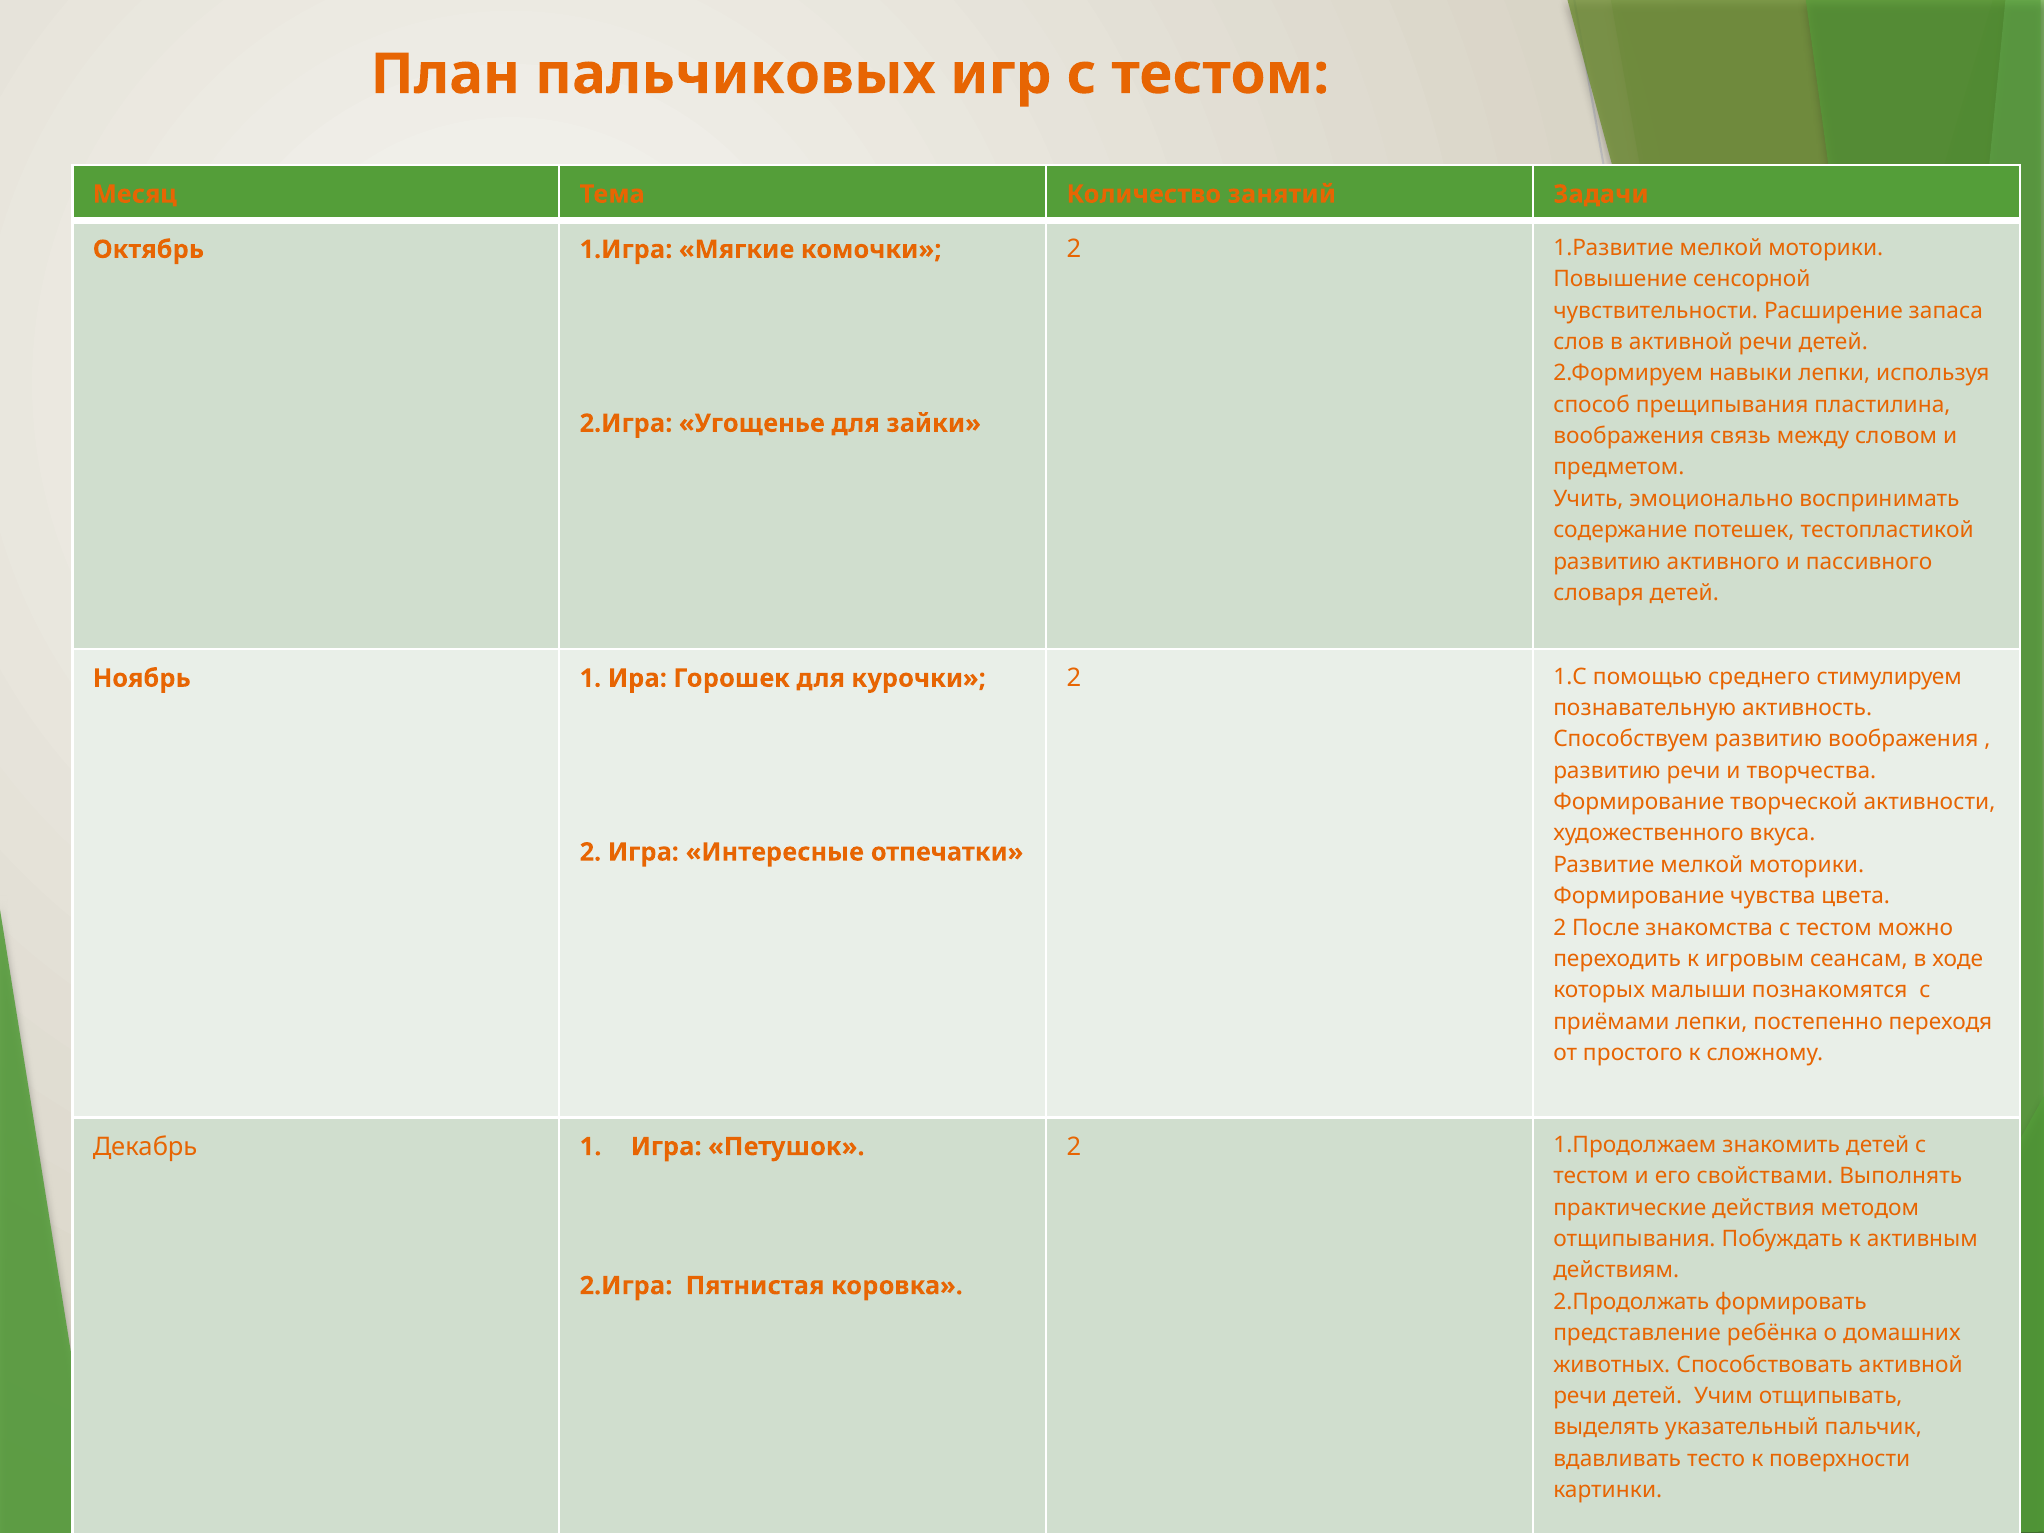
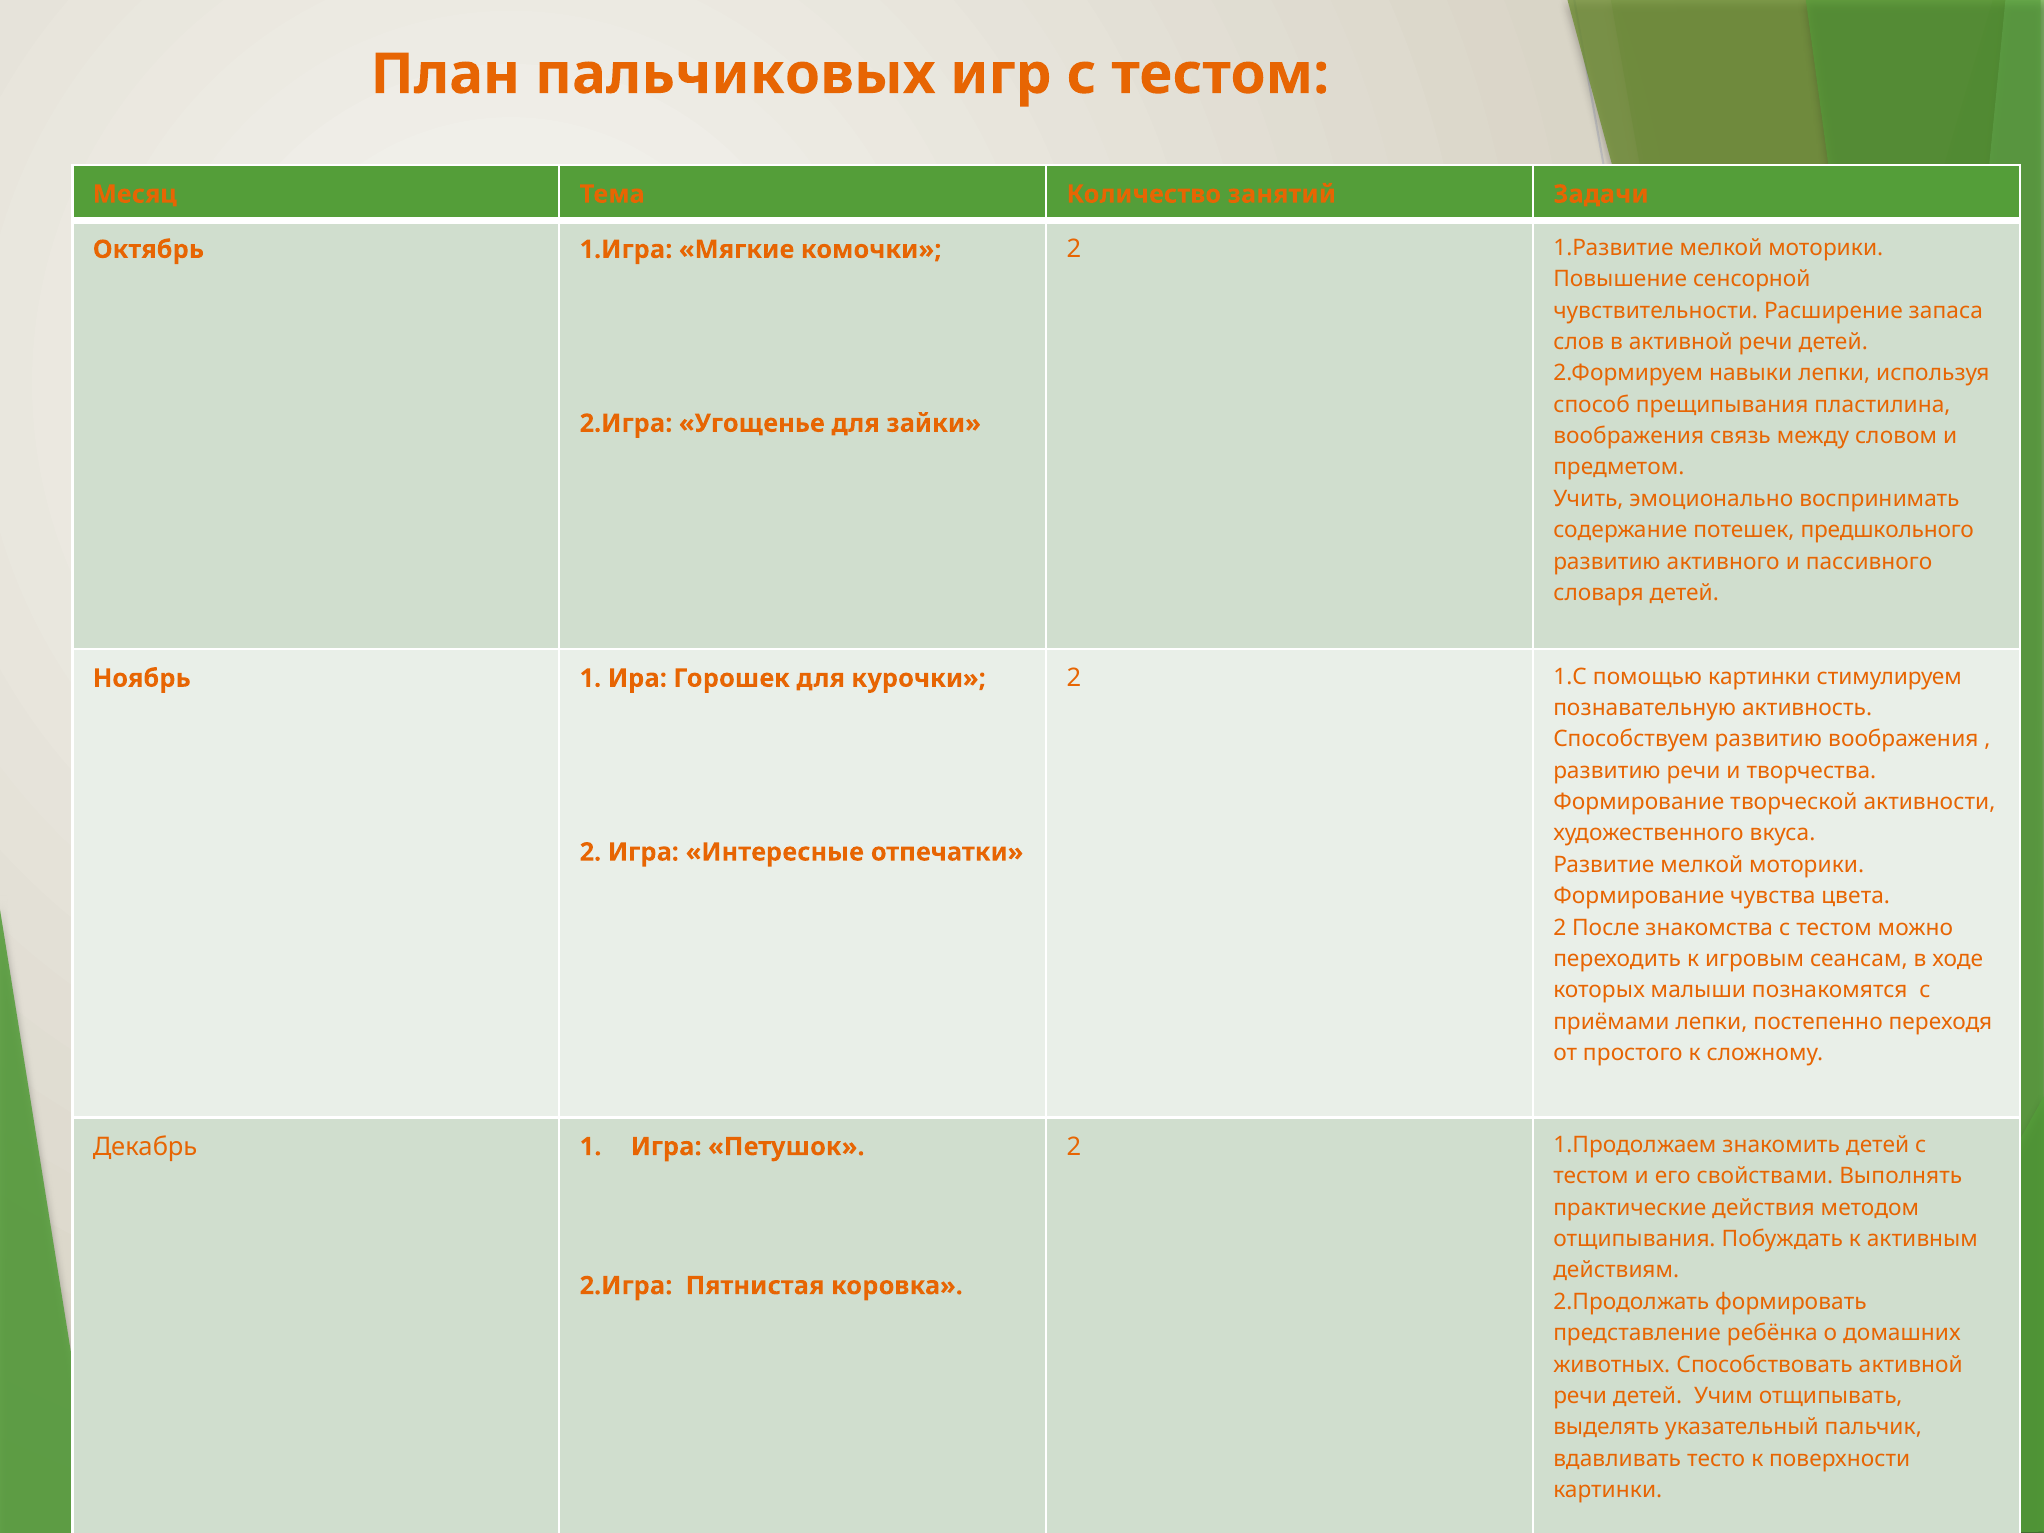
тестопластикой: тестопластикой -> предшкольного
помощью среднего: среднего -> картинки
